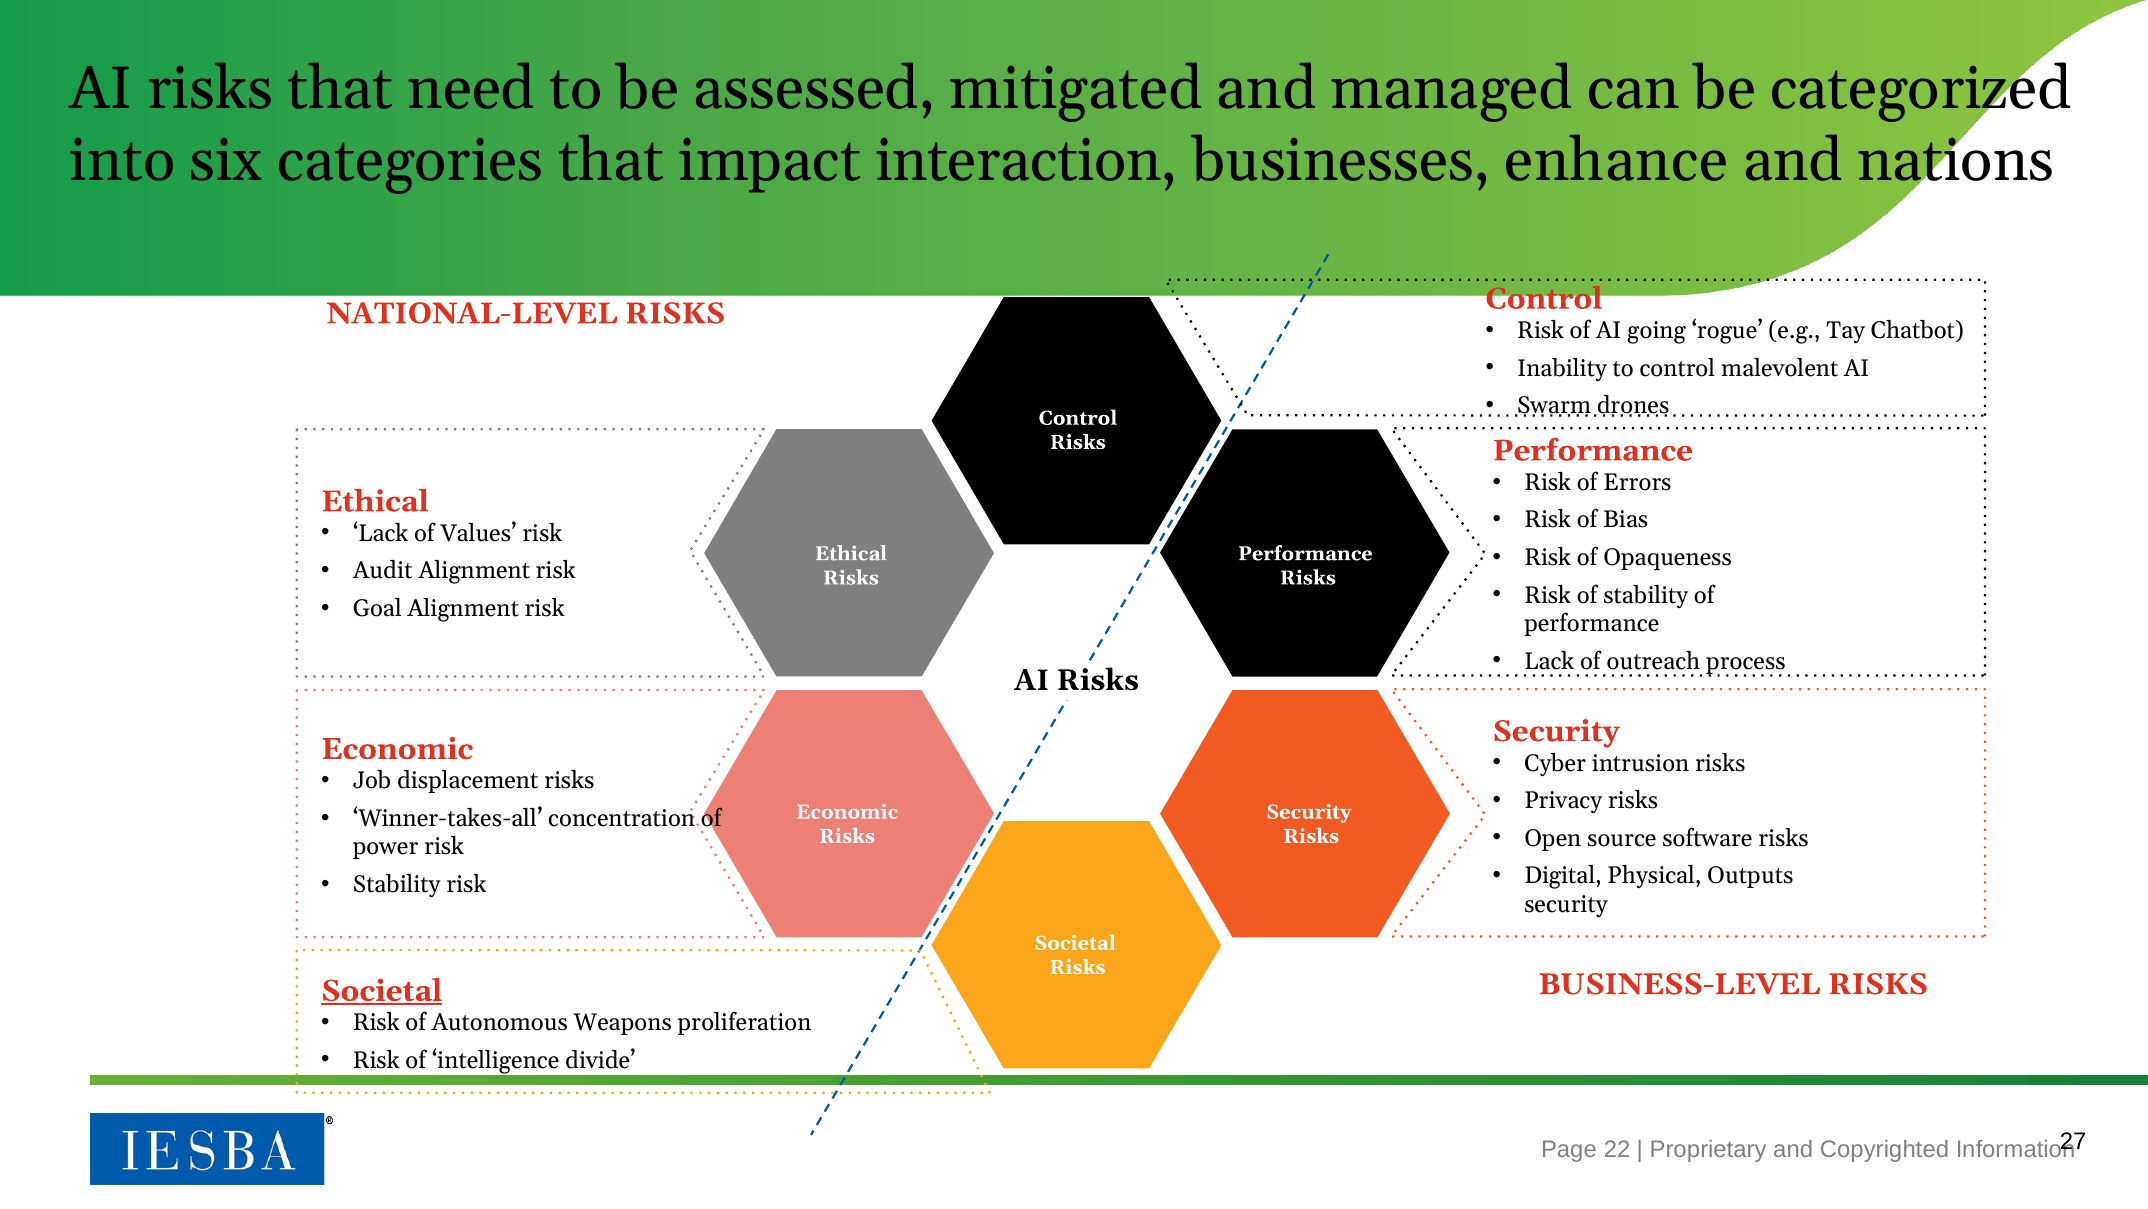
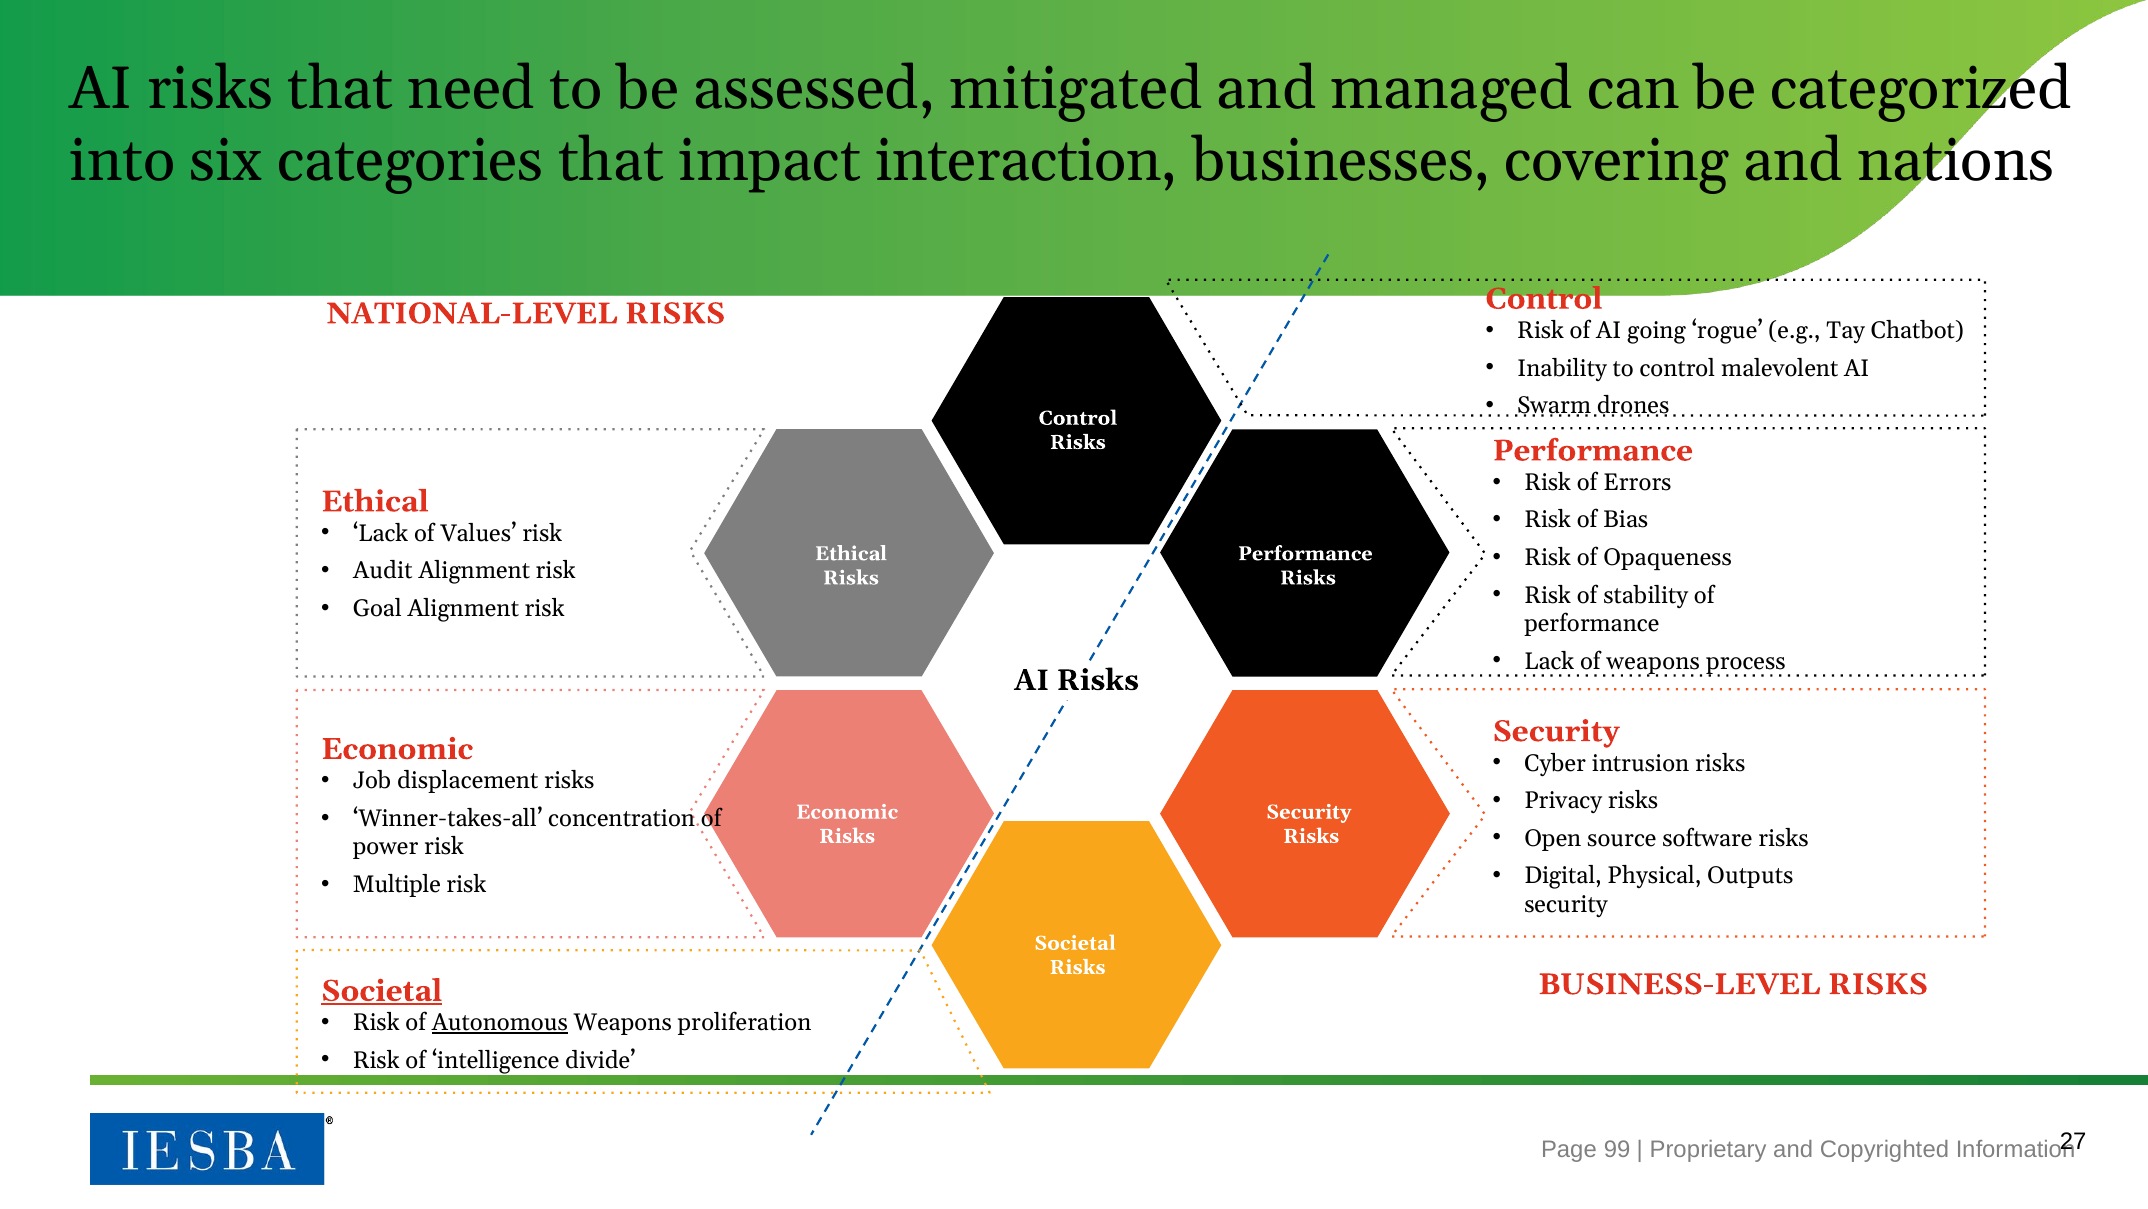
enhance: enhance -> covering
of outreach: outreach -> weapons
Stability at (397, 884): Stability -> Multiple
Autonomous underline: none -> present
22: 22 -> 99
